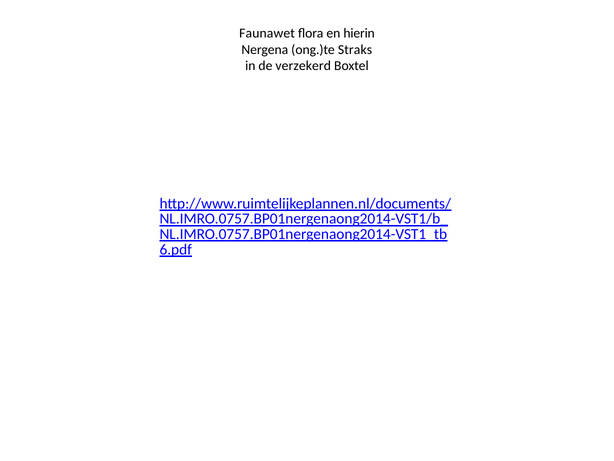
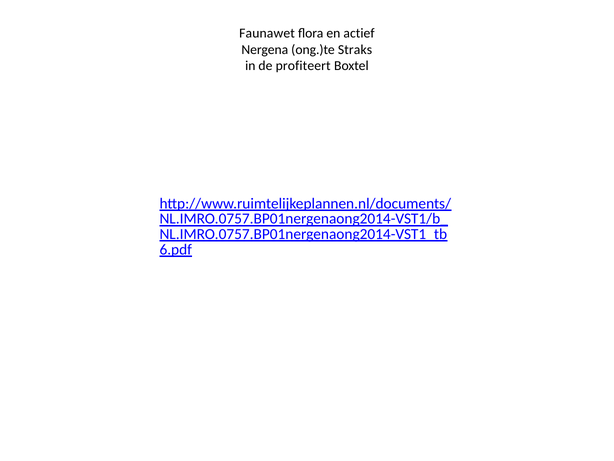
hierin: hierin -> actief
verzekerd: verzekerd -> profiteert
